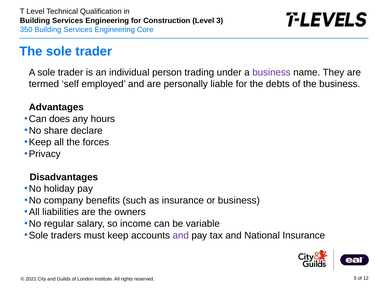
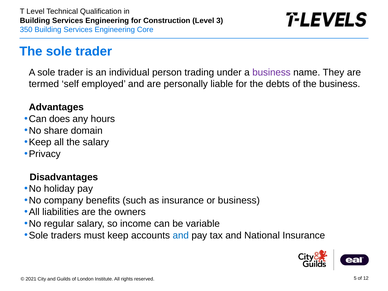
declare: declare -> domain
the forces: forces -> salary
and at (181, 235) colour: purple -> blue
